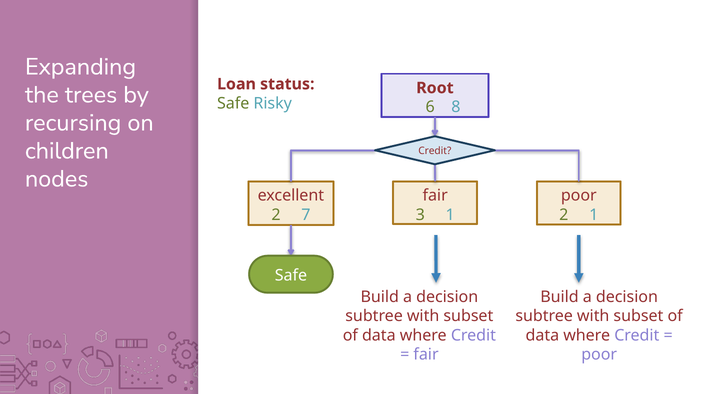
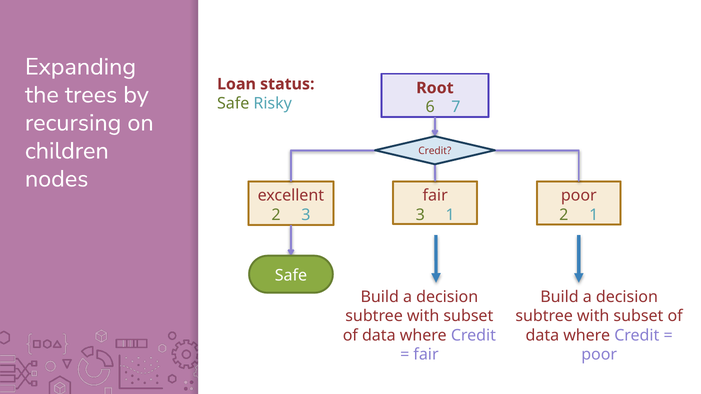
8: 8 -> 7
2 7: 7 -> 3
